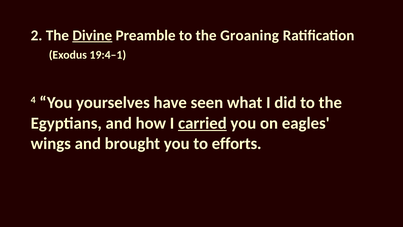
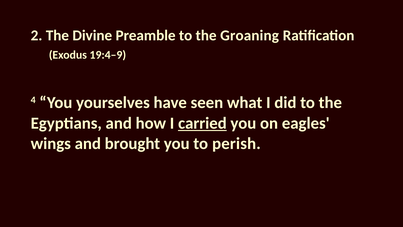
Divine underline: present -> none
19:4–1: 19:4–1 -> 19:4–9
efforts: efforts -> perish
